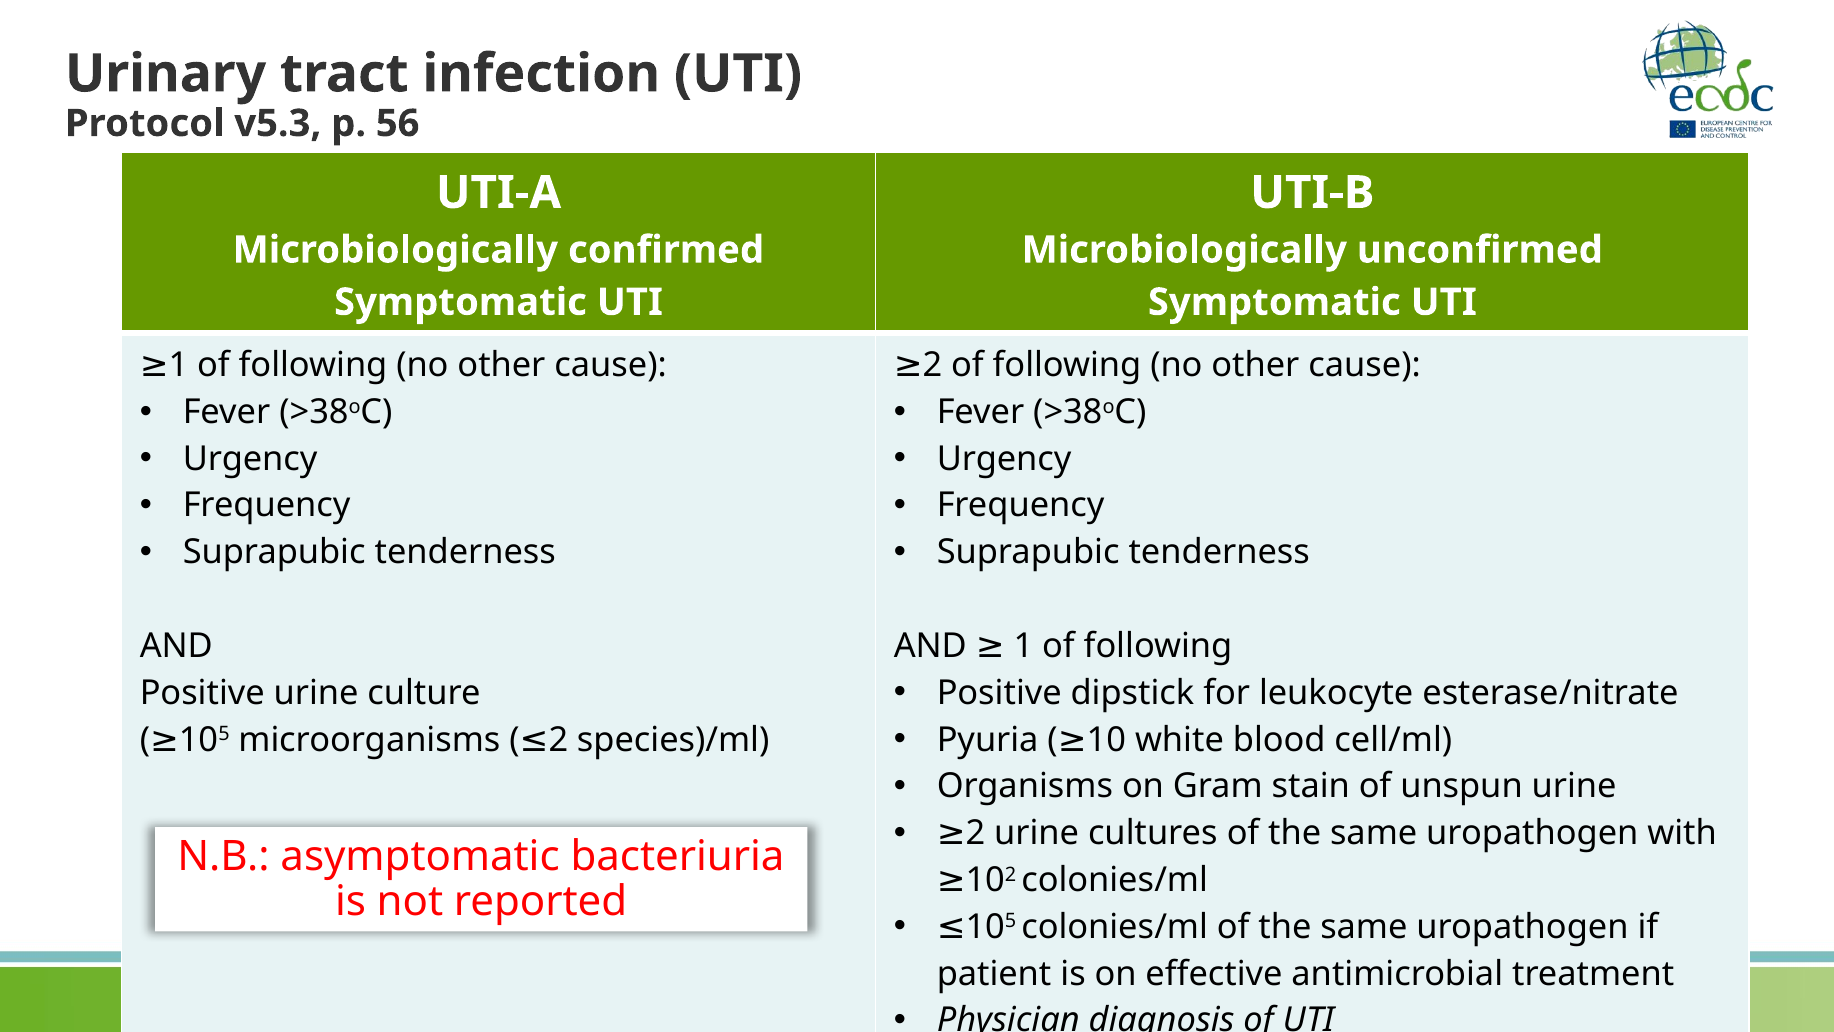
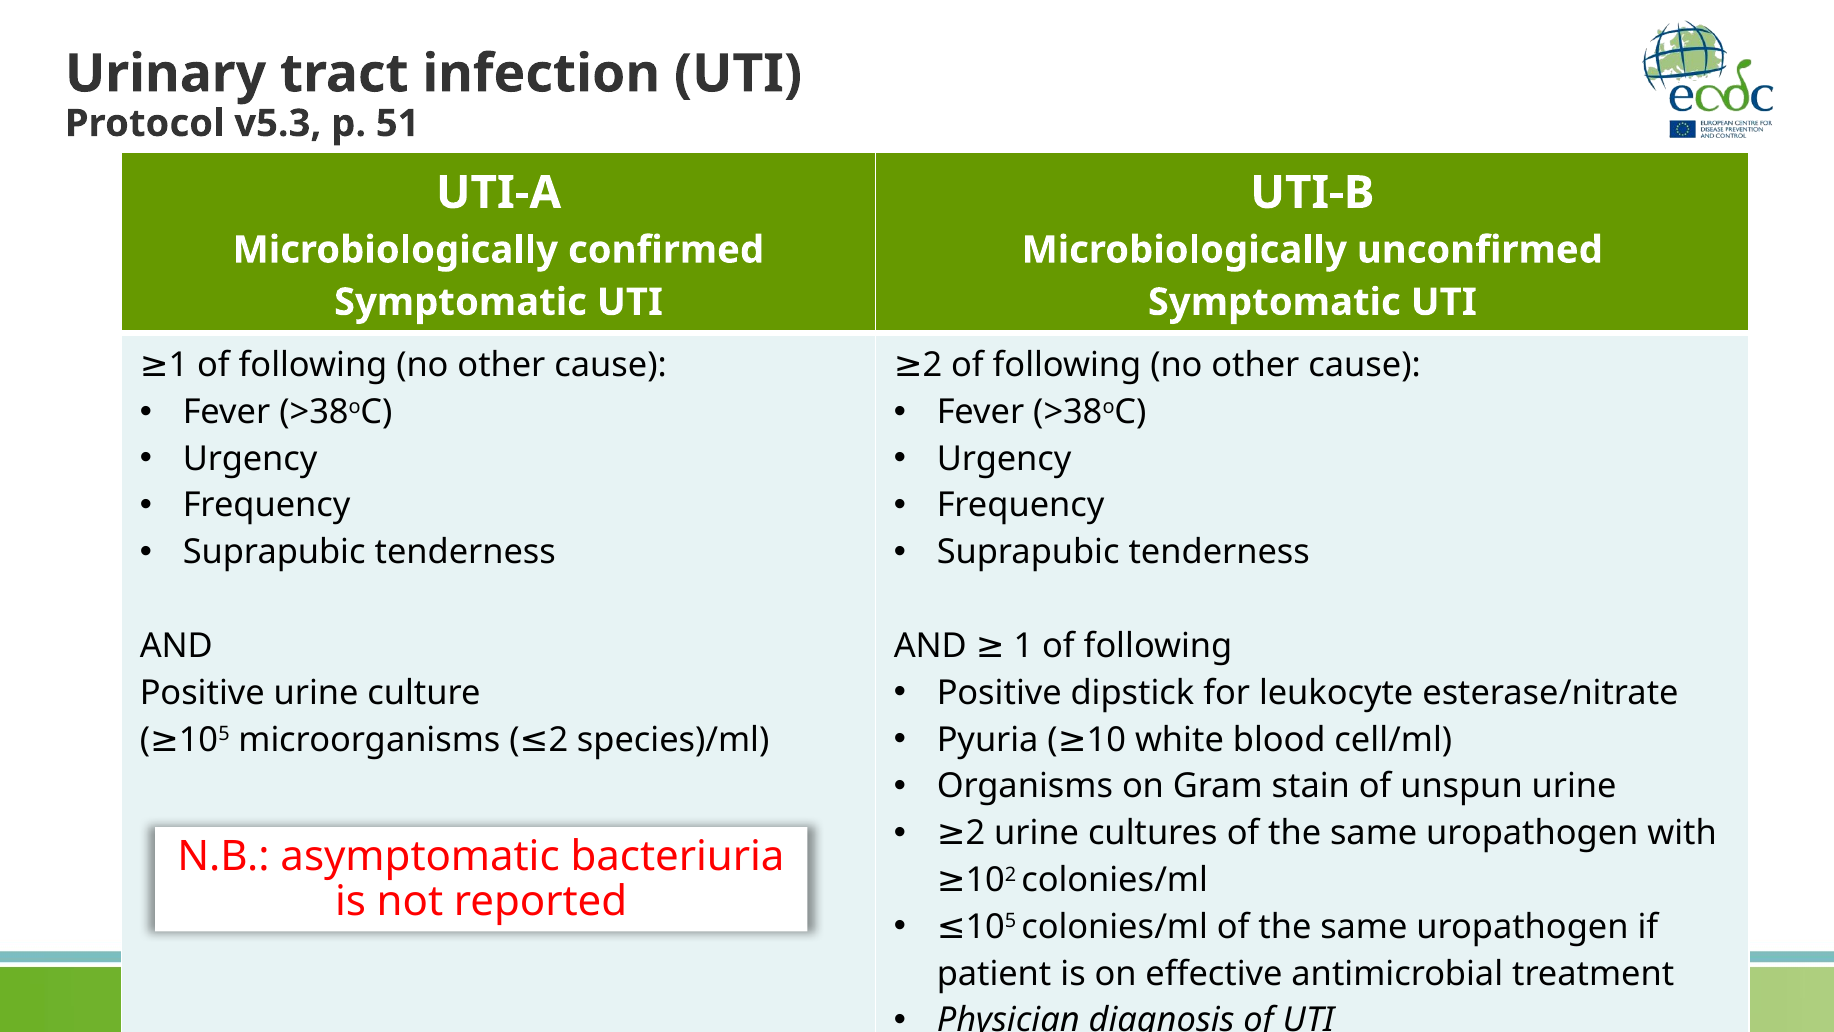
56: 56 -> 51
